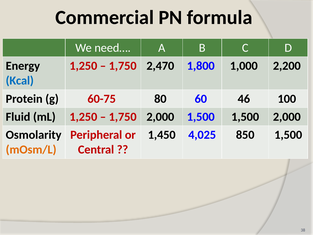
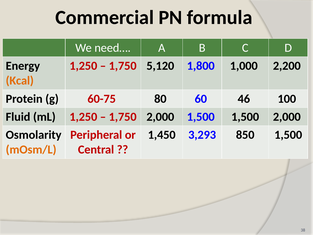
2,470: 2,470 -> 5,120
Kcal colour: blue -> orange
4,025: 4,025 -> 3,293
